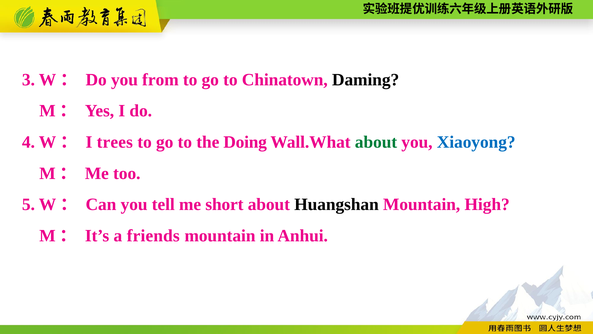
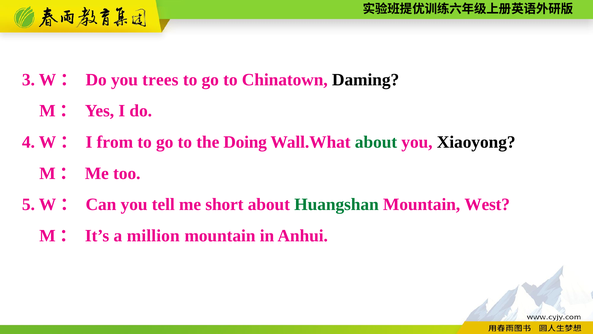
from: from -> trees
trees: trees -> from
Xiaoyong colour: blue -> black
Huangshan colour: black -> green
High: High -> West
friends: friends -> million
